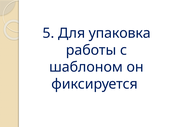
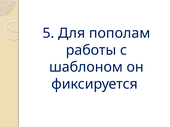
упаковка: упаковка -> пополам
